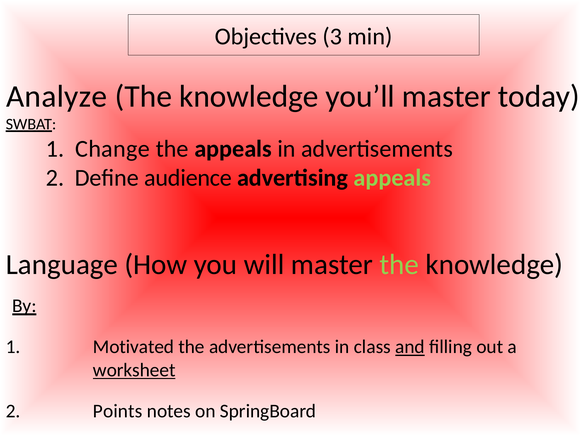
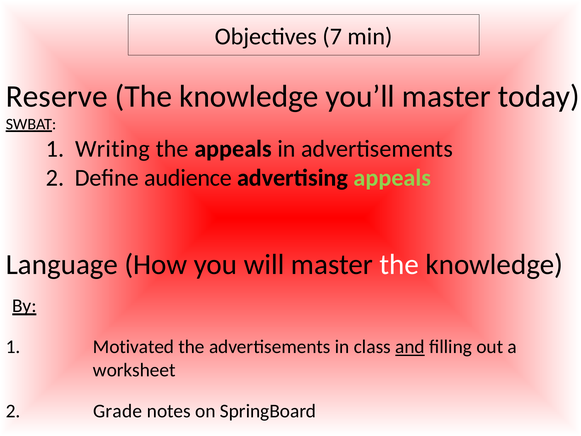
3: 3 -> 7
Analyze: Analyze -> Reserve
Change: Change -> Writing
the at (399, 264) colour: light green -> white
worksheet underline: present -> none
Points: Points -> Grade
